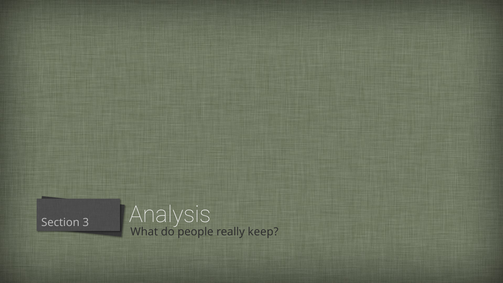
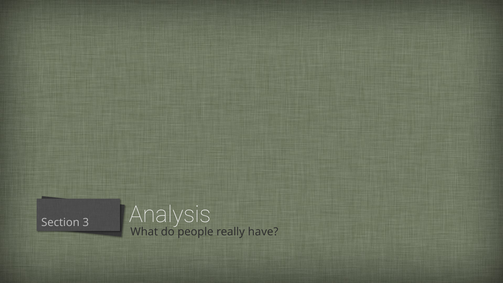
keep: keep -> have
